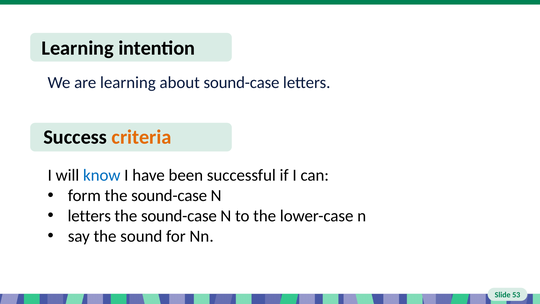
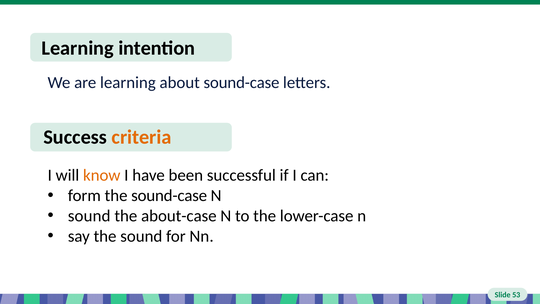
know colour: blue -> orange
letters at (89, 216): letters -> sound
sound-case at (179, 216): sound-case -> about-case
